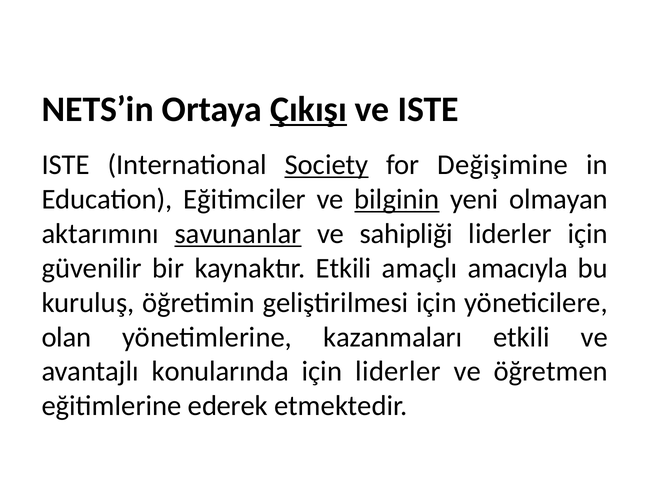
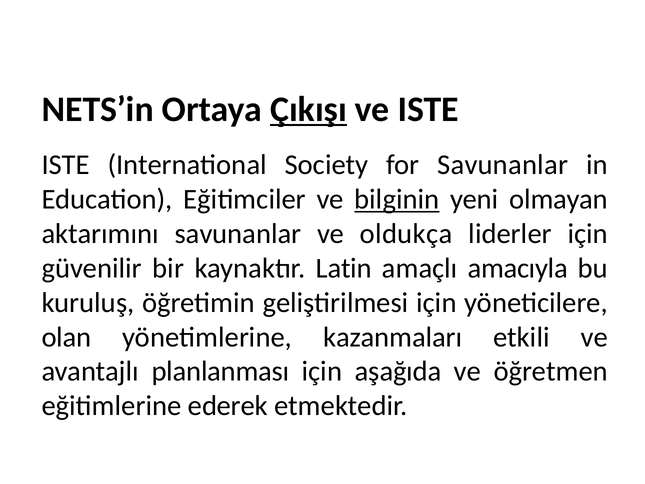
Society underline: present -> none
for Değişimine: Değişimine -> Savunanlar
savunanlar at (238, 234) underline: present -> none
sahipliği: sahipliği -> oldukça
kaynaktır Etkili: Etkili -> Latin
konularında: konularında -> planlanması
için liderler: liderler -> aşağıda
